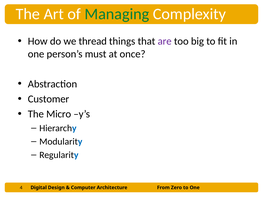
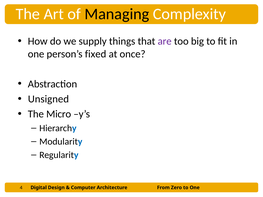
Managing colour: green -> black
thread: thread -> supply
must: must -> fixed
Customer: Customer -> Unsigned
